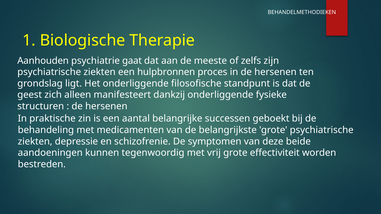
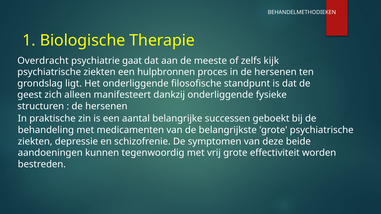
Aanhouden: Aanhouden -> Overdracht
zijn: zijn -> kijk
